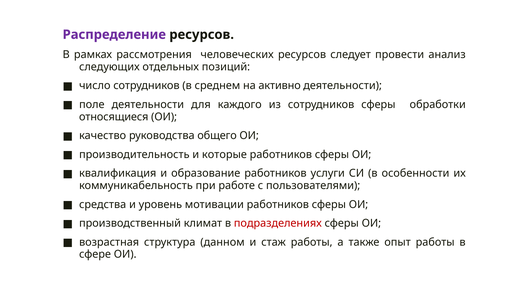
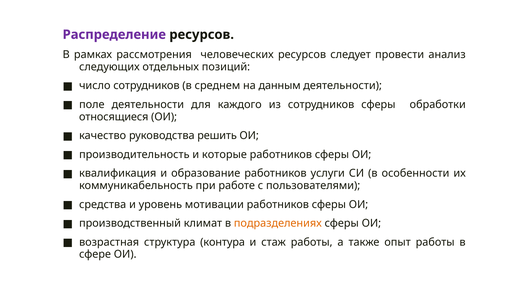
активно: активно -> данным
общего: общего -> решить
подразделениях colour: red -> orange
данном: данном -> контура
